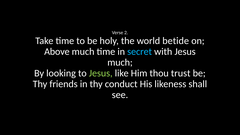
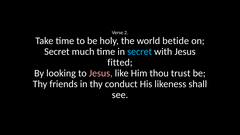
Above at (57, 52): Above -> Secret
much at (120, 62): much -> fitted
Jesus at (101, 73) colour: light green -> pink
